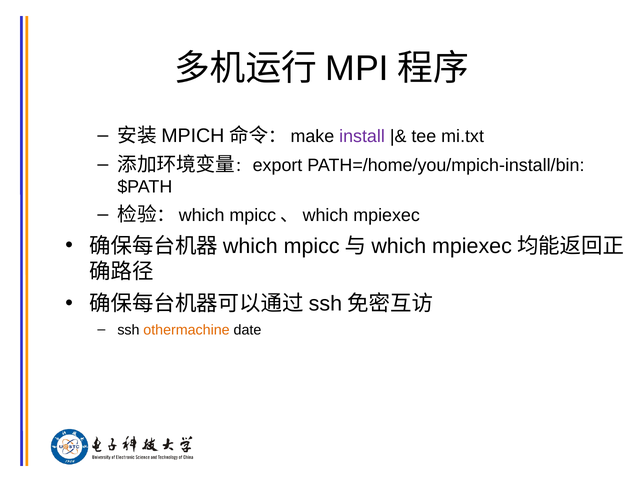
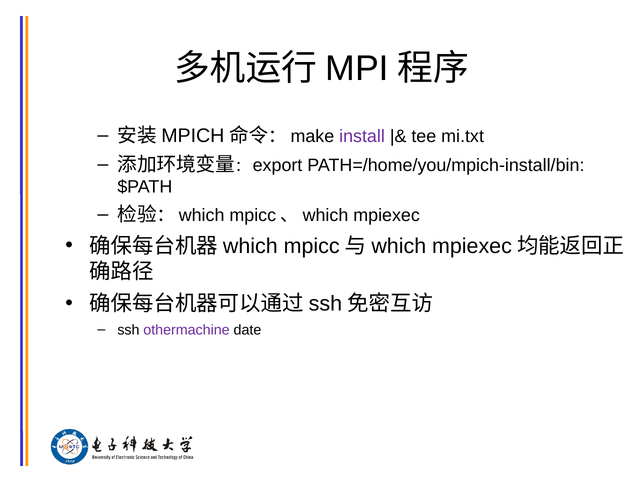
othermachine colour: orange -> purple
